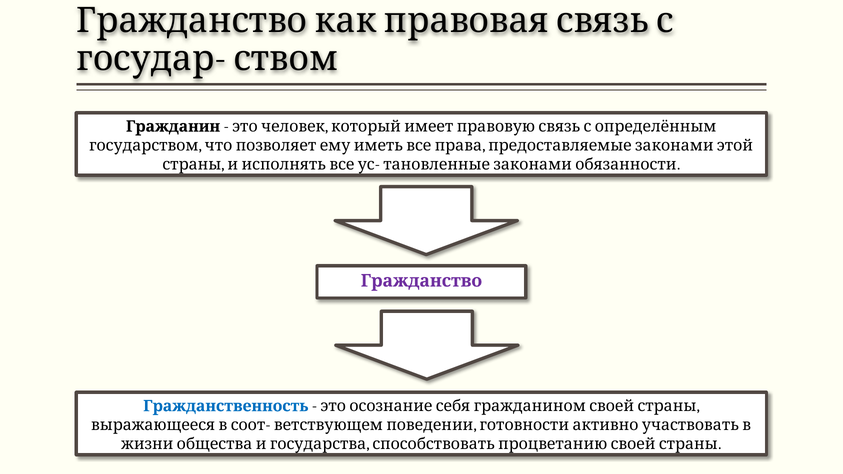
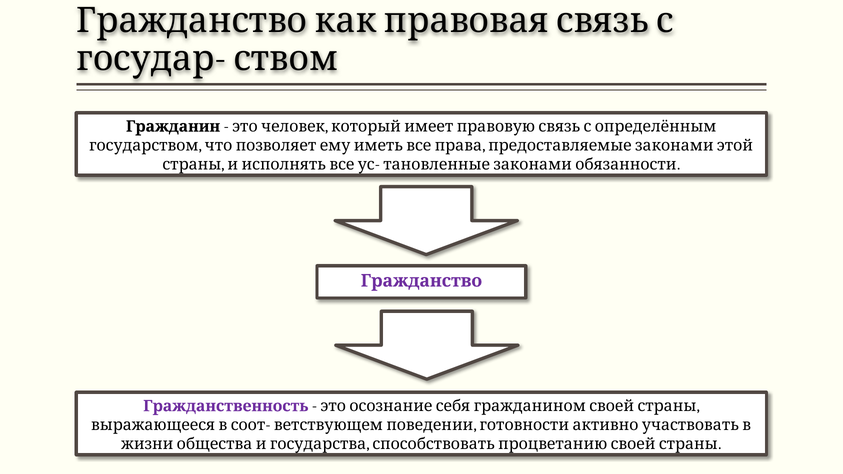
Гражданственность colour: blue -> purple
